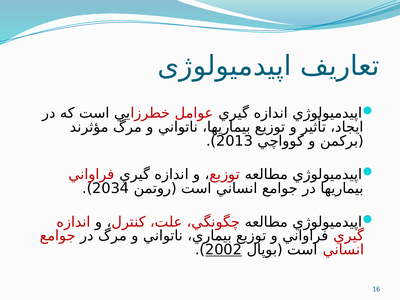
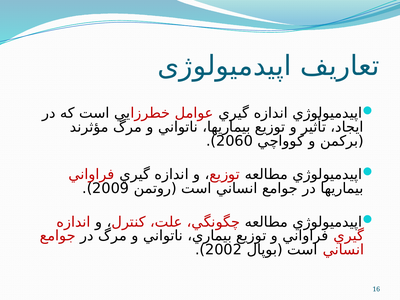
2013: 2013 -> 2060
2034: 2034 -> 2009
2002 underline: present -> none
